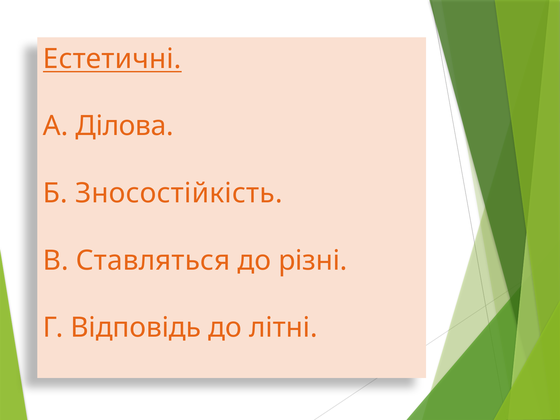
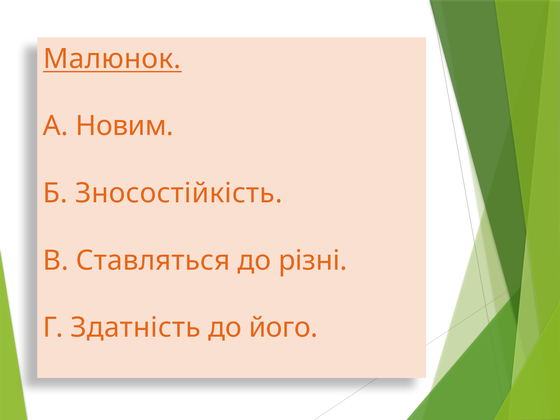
Естетичні: Естетичні -> Малюнок
Ділова: Ділова -> Новим
Відповідь: Відповідь -> Здатність
літні: літні -> його
